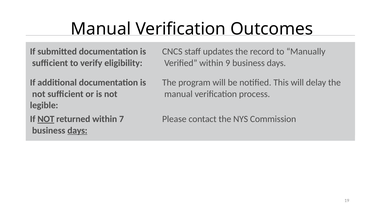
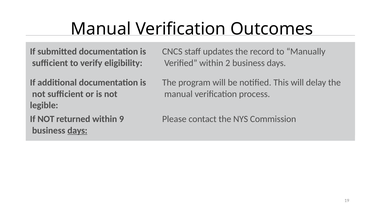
9: 9 -> 2
NOT at (46, 119) underline: present -> none
7: 7 -> 9
